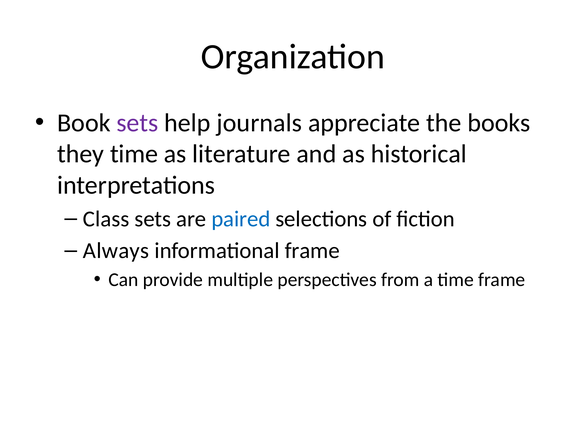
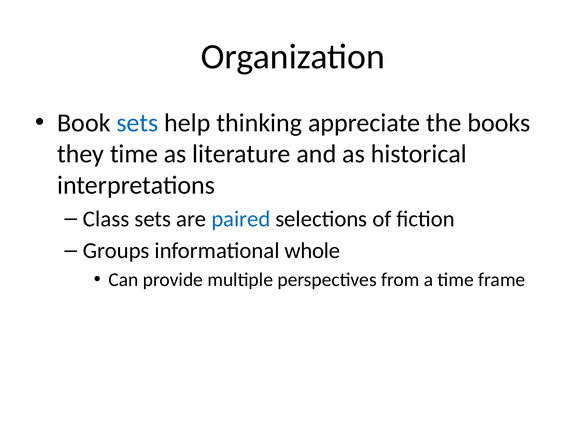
sets at (137, 123) colour: purple -> blue
journals: journals -> thinking
Always: Always -> Groups
informational frame: frame -> whole
